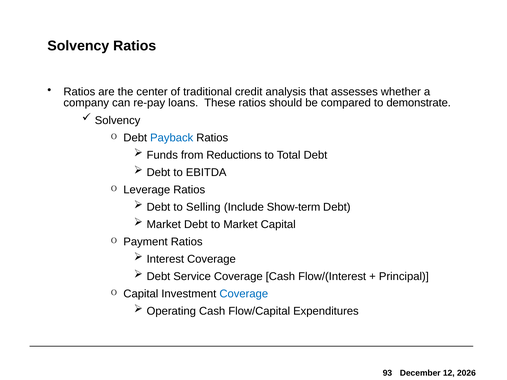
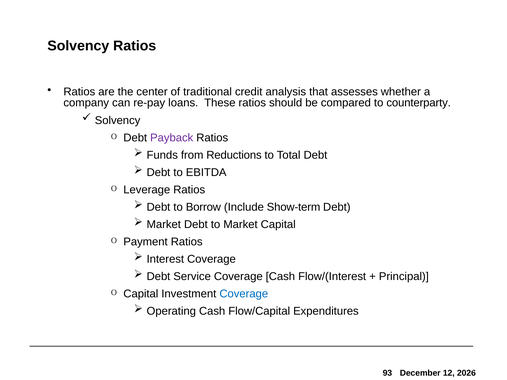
demonstrate: demonstrate -> counterparty
Payback colour: blue -> purple
Selling: Selling -> Borrow
